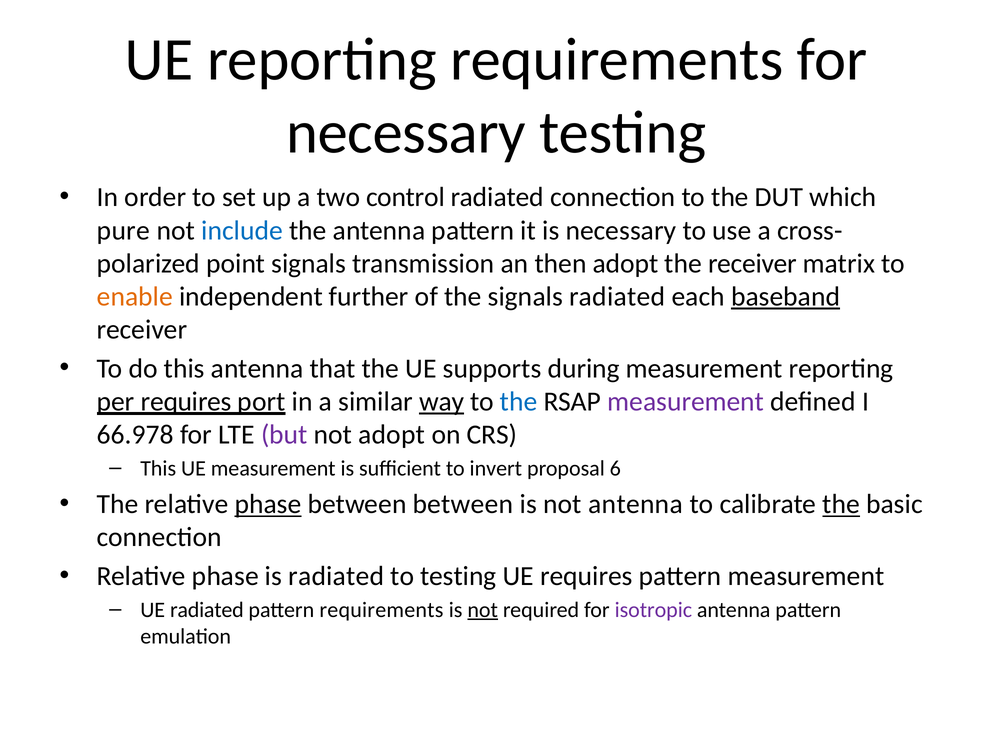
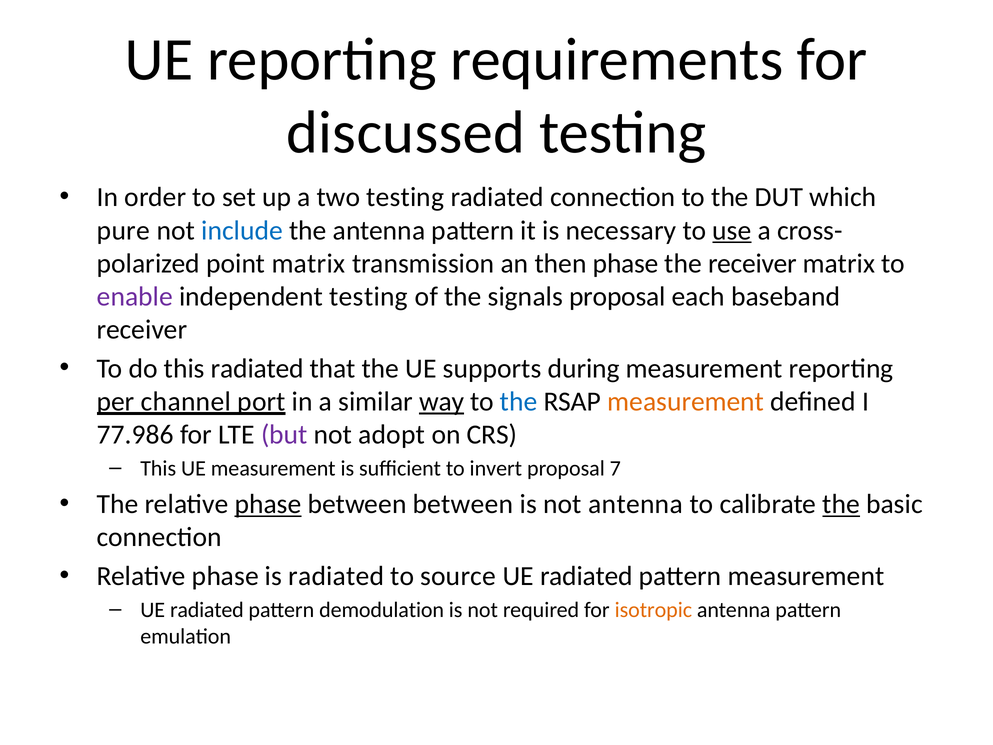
necessary at (406, 133): necessary -> discussed
two control: control -> testing
use underline: none -> present
point signals: signals -> matrix
then adopt: adopt -> phase
enable colour: orange -> purple
independent further: further -> testing
signals radiated: radiated -> proposal
baseband underline: present -> none
this antenna: antenna -> radiated
per requires: requires -> channel
measurement at (686, 401) colour: purple -> orange
66.978: 66.978 -> 77.986
6: 6 -> 7
to testing: testing -> source
requires at (586, 576): requires -> radiated
pattern requirements: requirements -> demodulation
not at (483, 610) underline: present -> none
isotropic colour: purple -> orange
